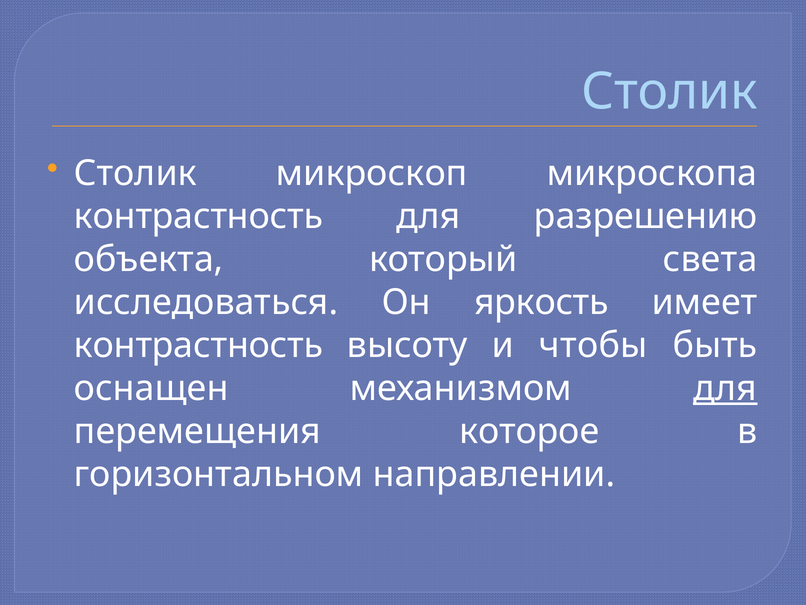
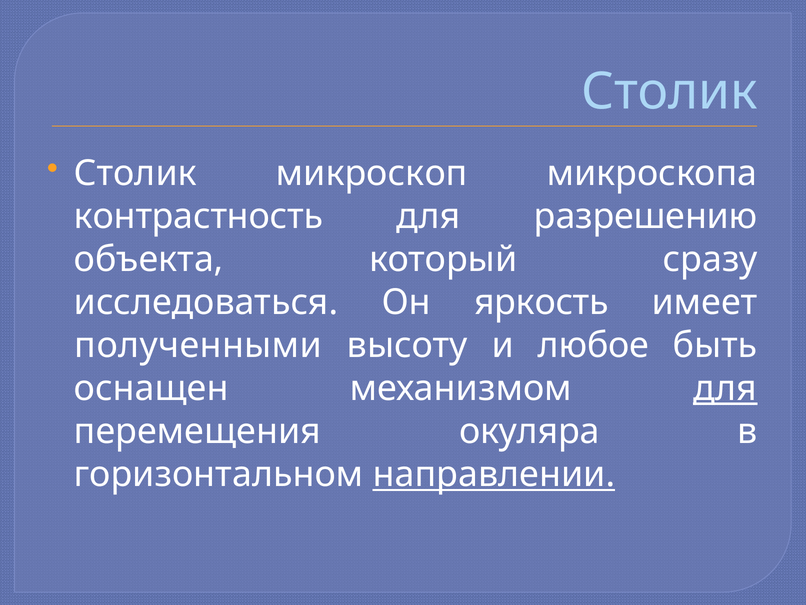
света: света -> сразу
контрастность at (199, 345): контрастность -> полученными
чтобы: чтобы -> любое
которое: которое -> окуляра
направлении underline: none -> present
